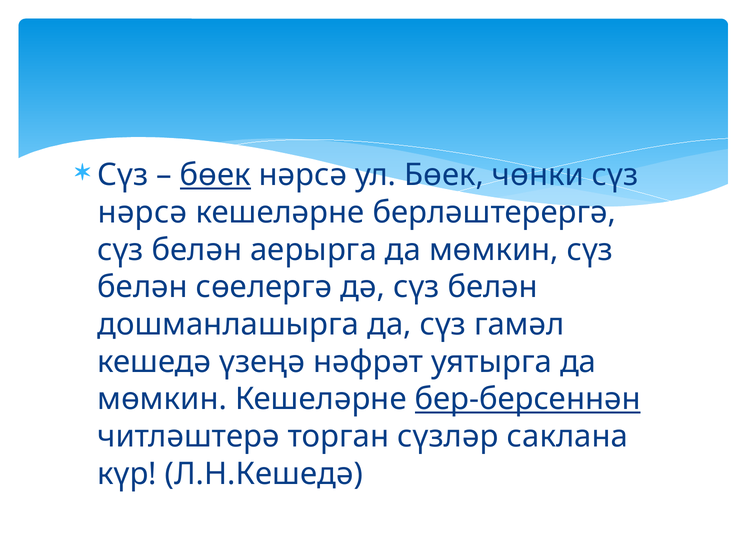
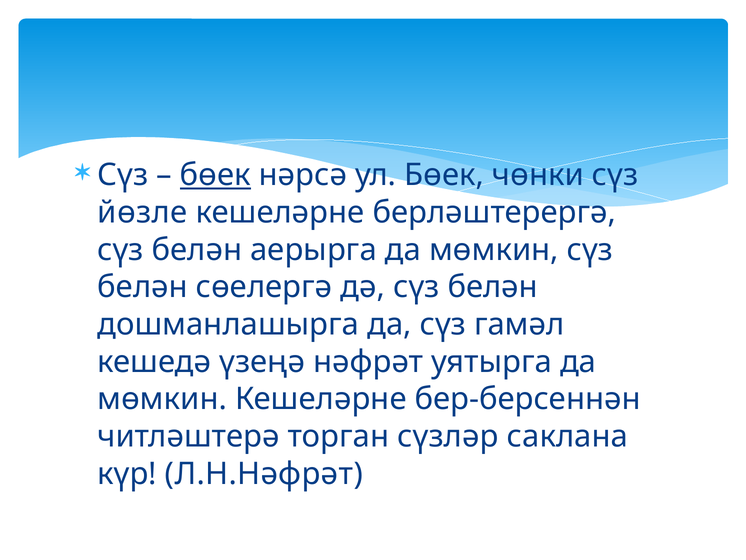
нәрсә at (142, 212): нәрсә -> йөзле
бер-берсеннән underline: present -> none
Л.Н.Кешедә: Л.Н.Кешедә -> Л.Н.Нәфрәт
